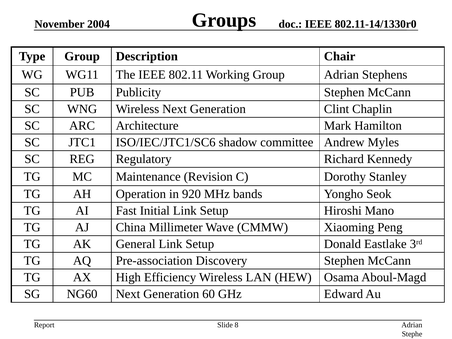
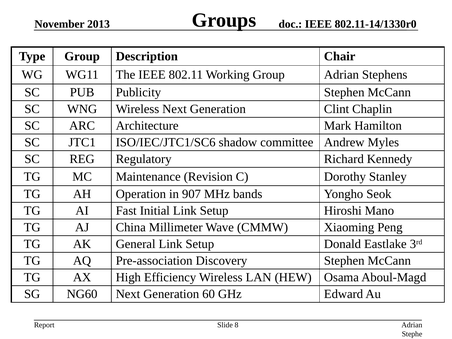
2004: 2004 -> 2013
920: 920 -> 907
